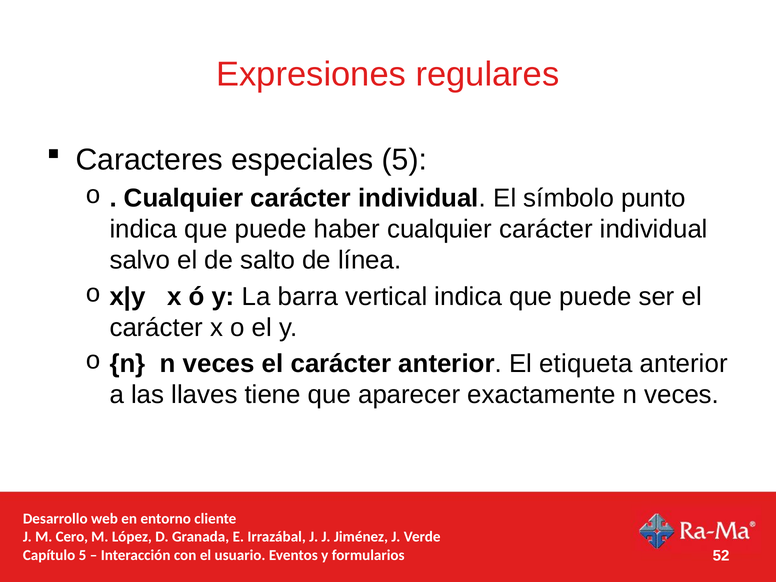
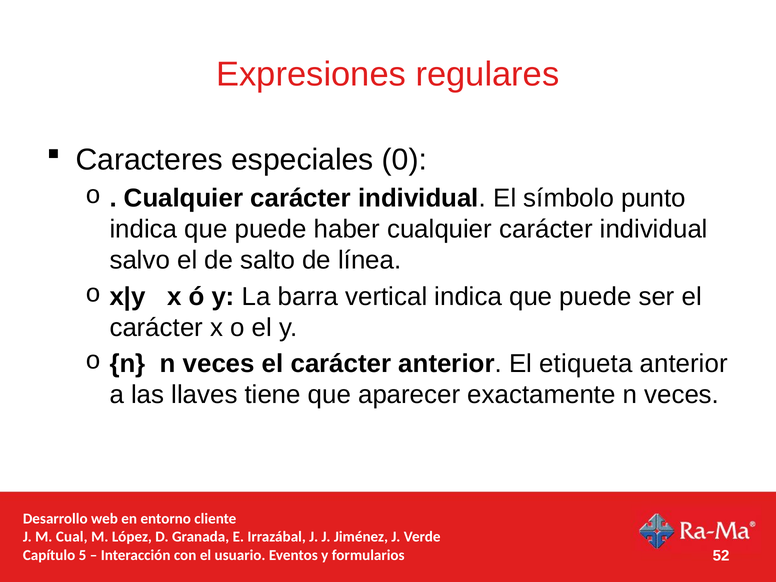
especiales 5: 5 -> 0
Cero: Cero -> Cual
